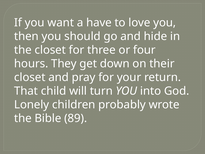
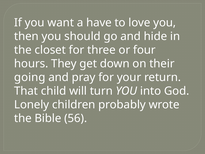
closet at (30, 77): closet -> going
89: 89 -> 56
